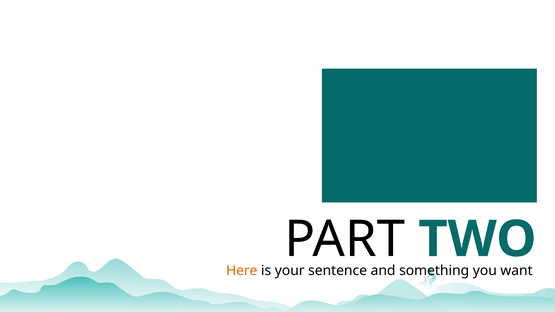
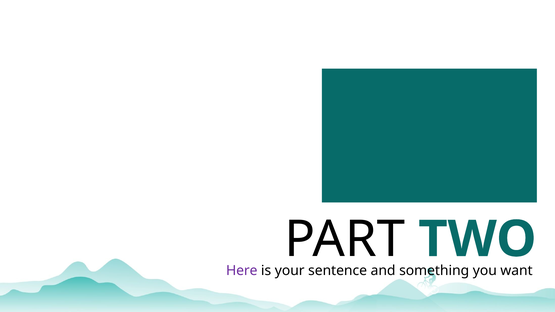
Here colour: orange -> purple
